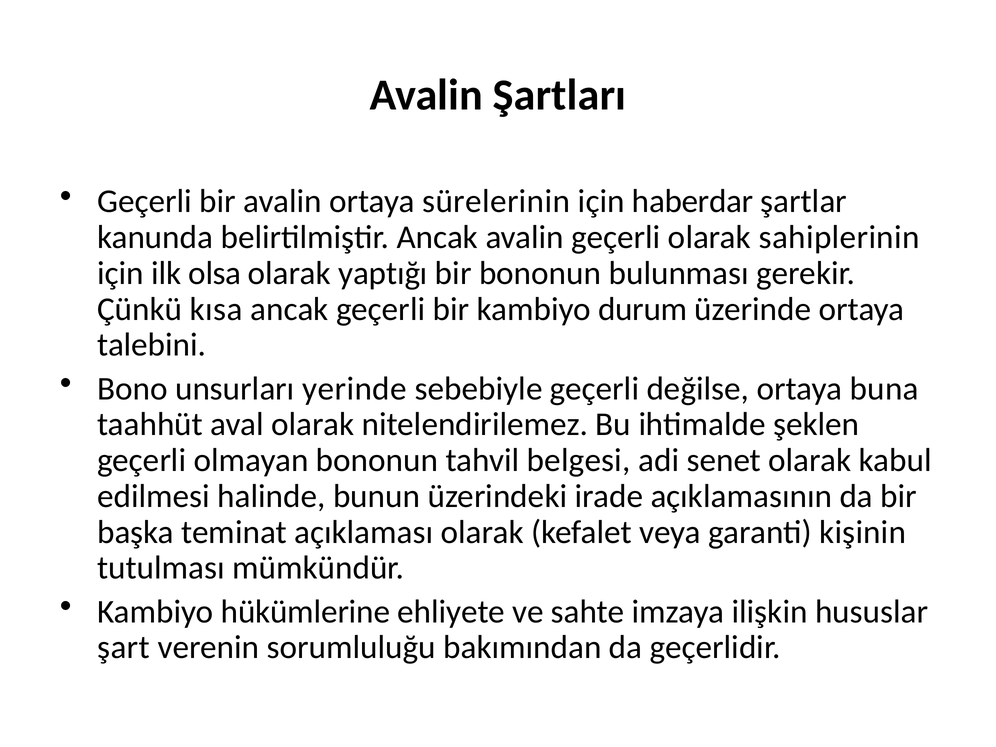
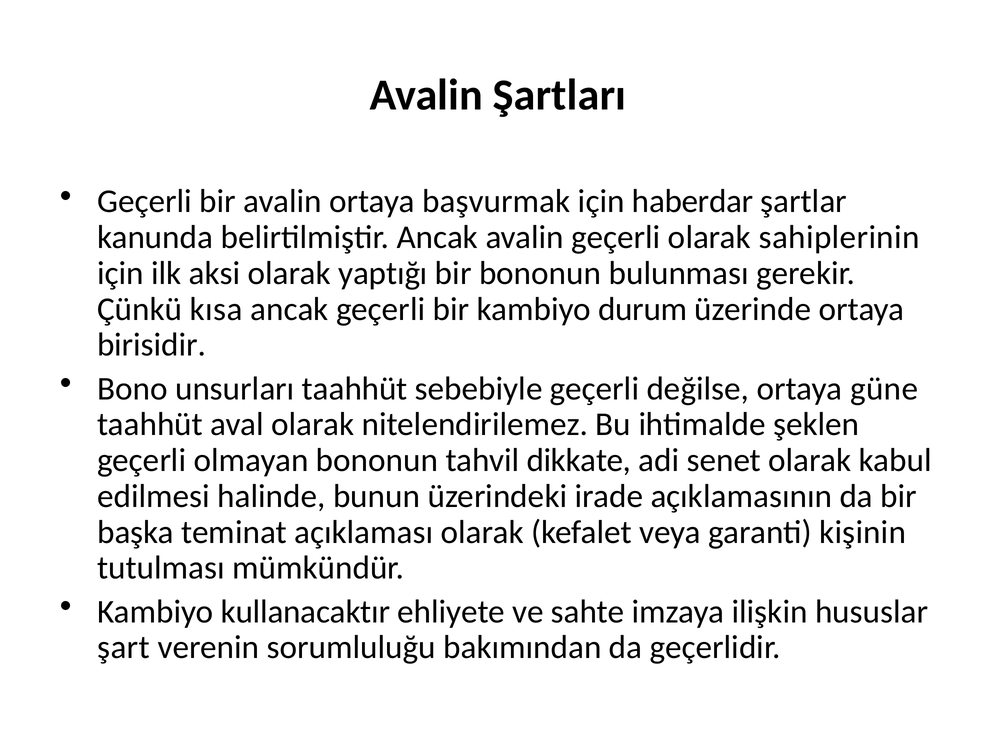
sürelerinin: sürelerinin -> başvurmak
olsa: olsa -> aksi
talebini: talebini -> birisidir
unsurları yerinde: yerinde -> taahhüt
buna: buna -> güne
belgesi: belgesi -> dikkate
hükümlerine: hükümlerine -> kullanacaktır
